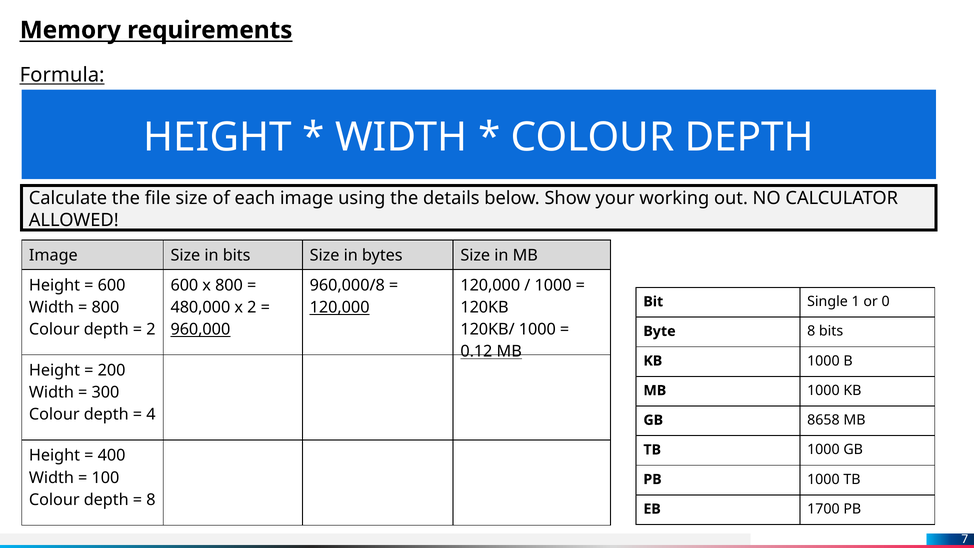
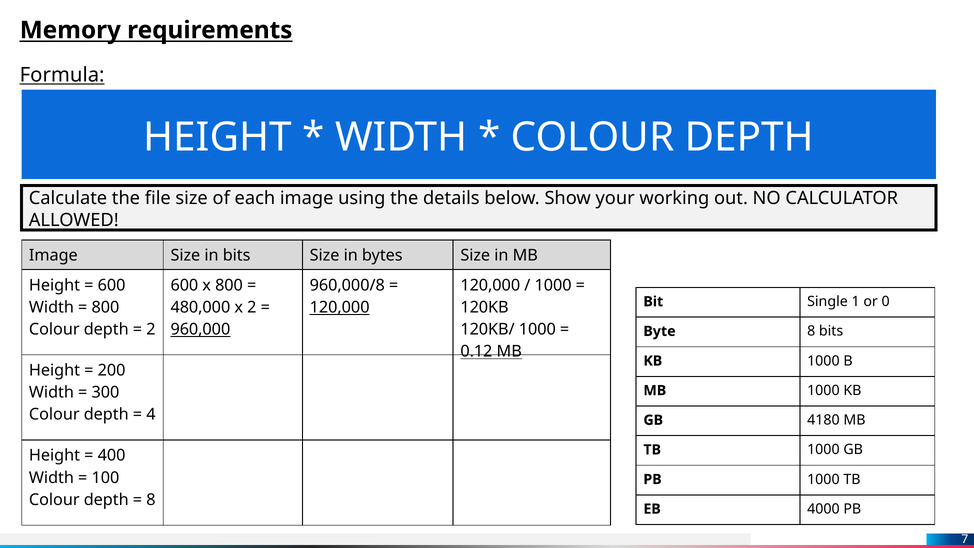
8658: 8658 -> 4180
1700: 1700 -> 4000
